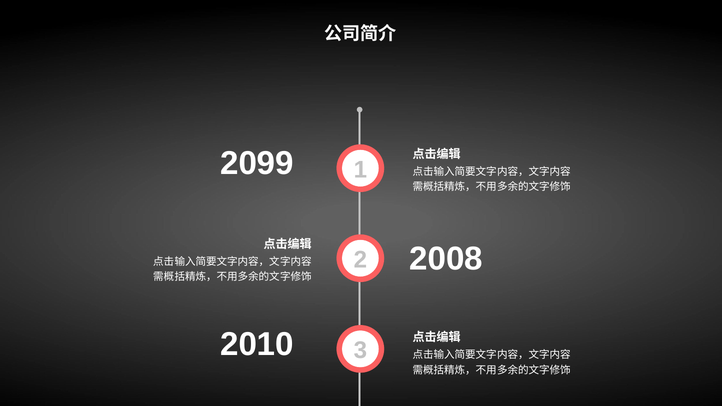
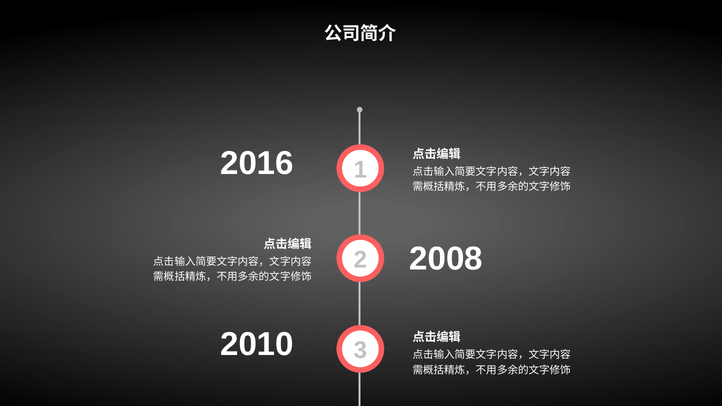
2099: 2099 -> 2016
